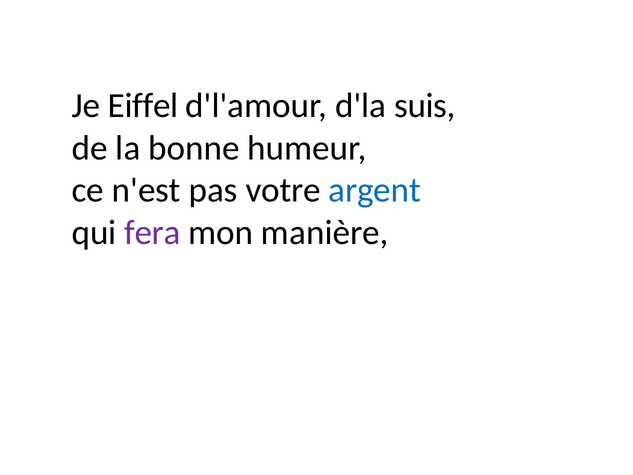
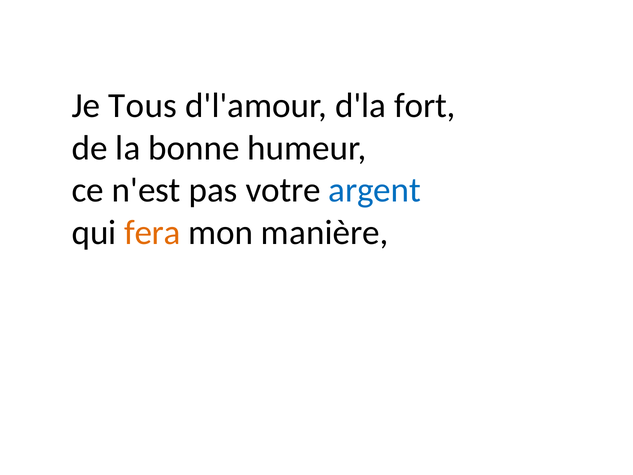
Eiffel: Eiffel -> Tous
suis: suis -> fort
fera colour: purple -> orange
